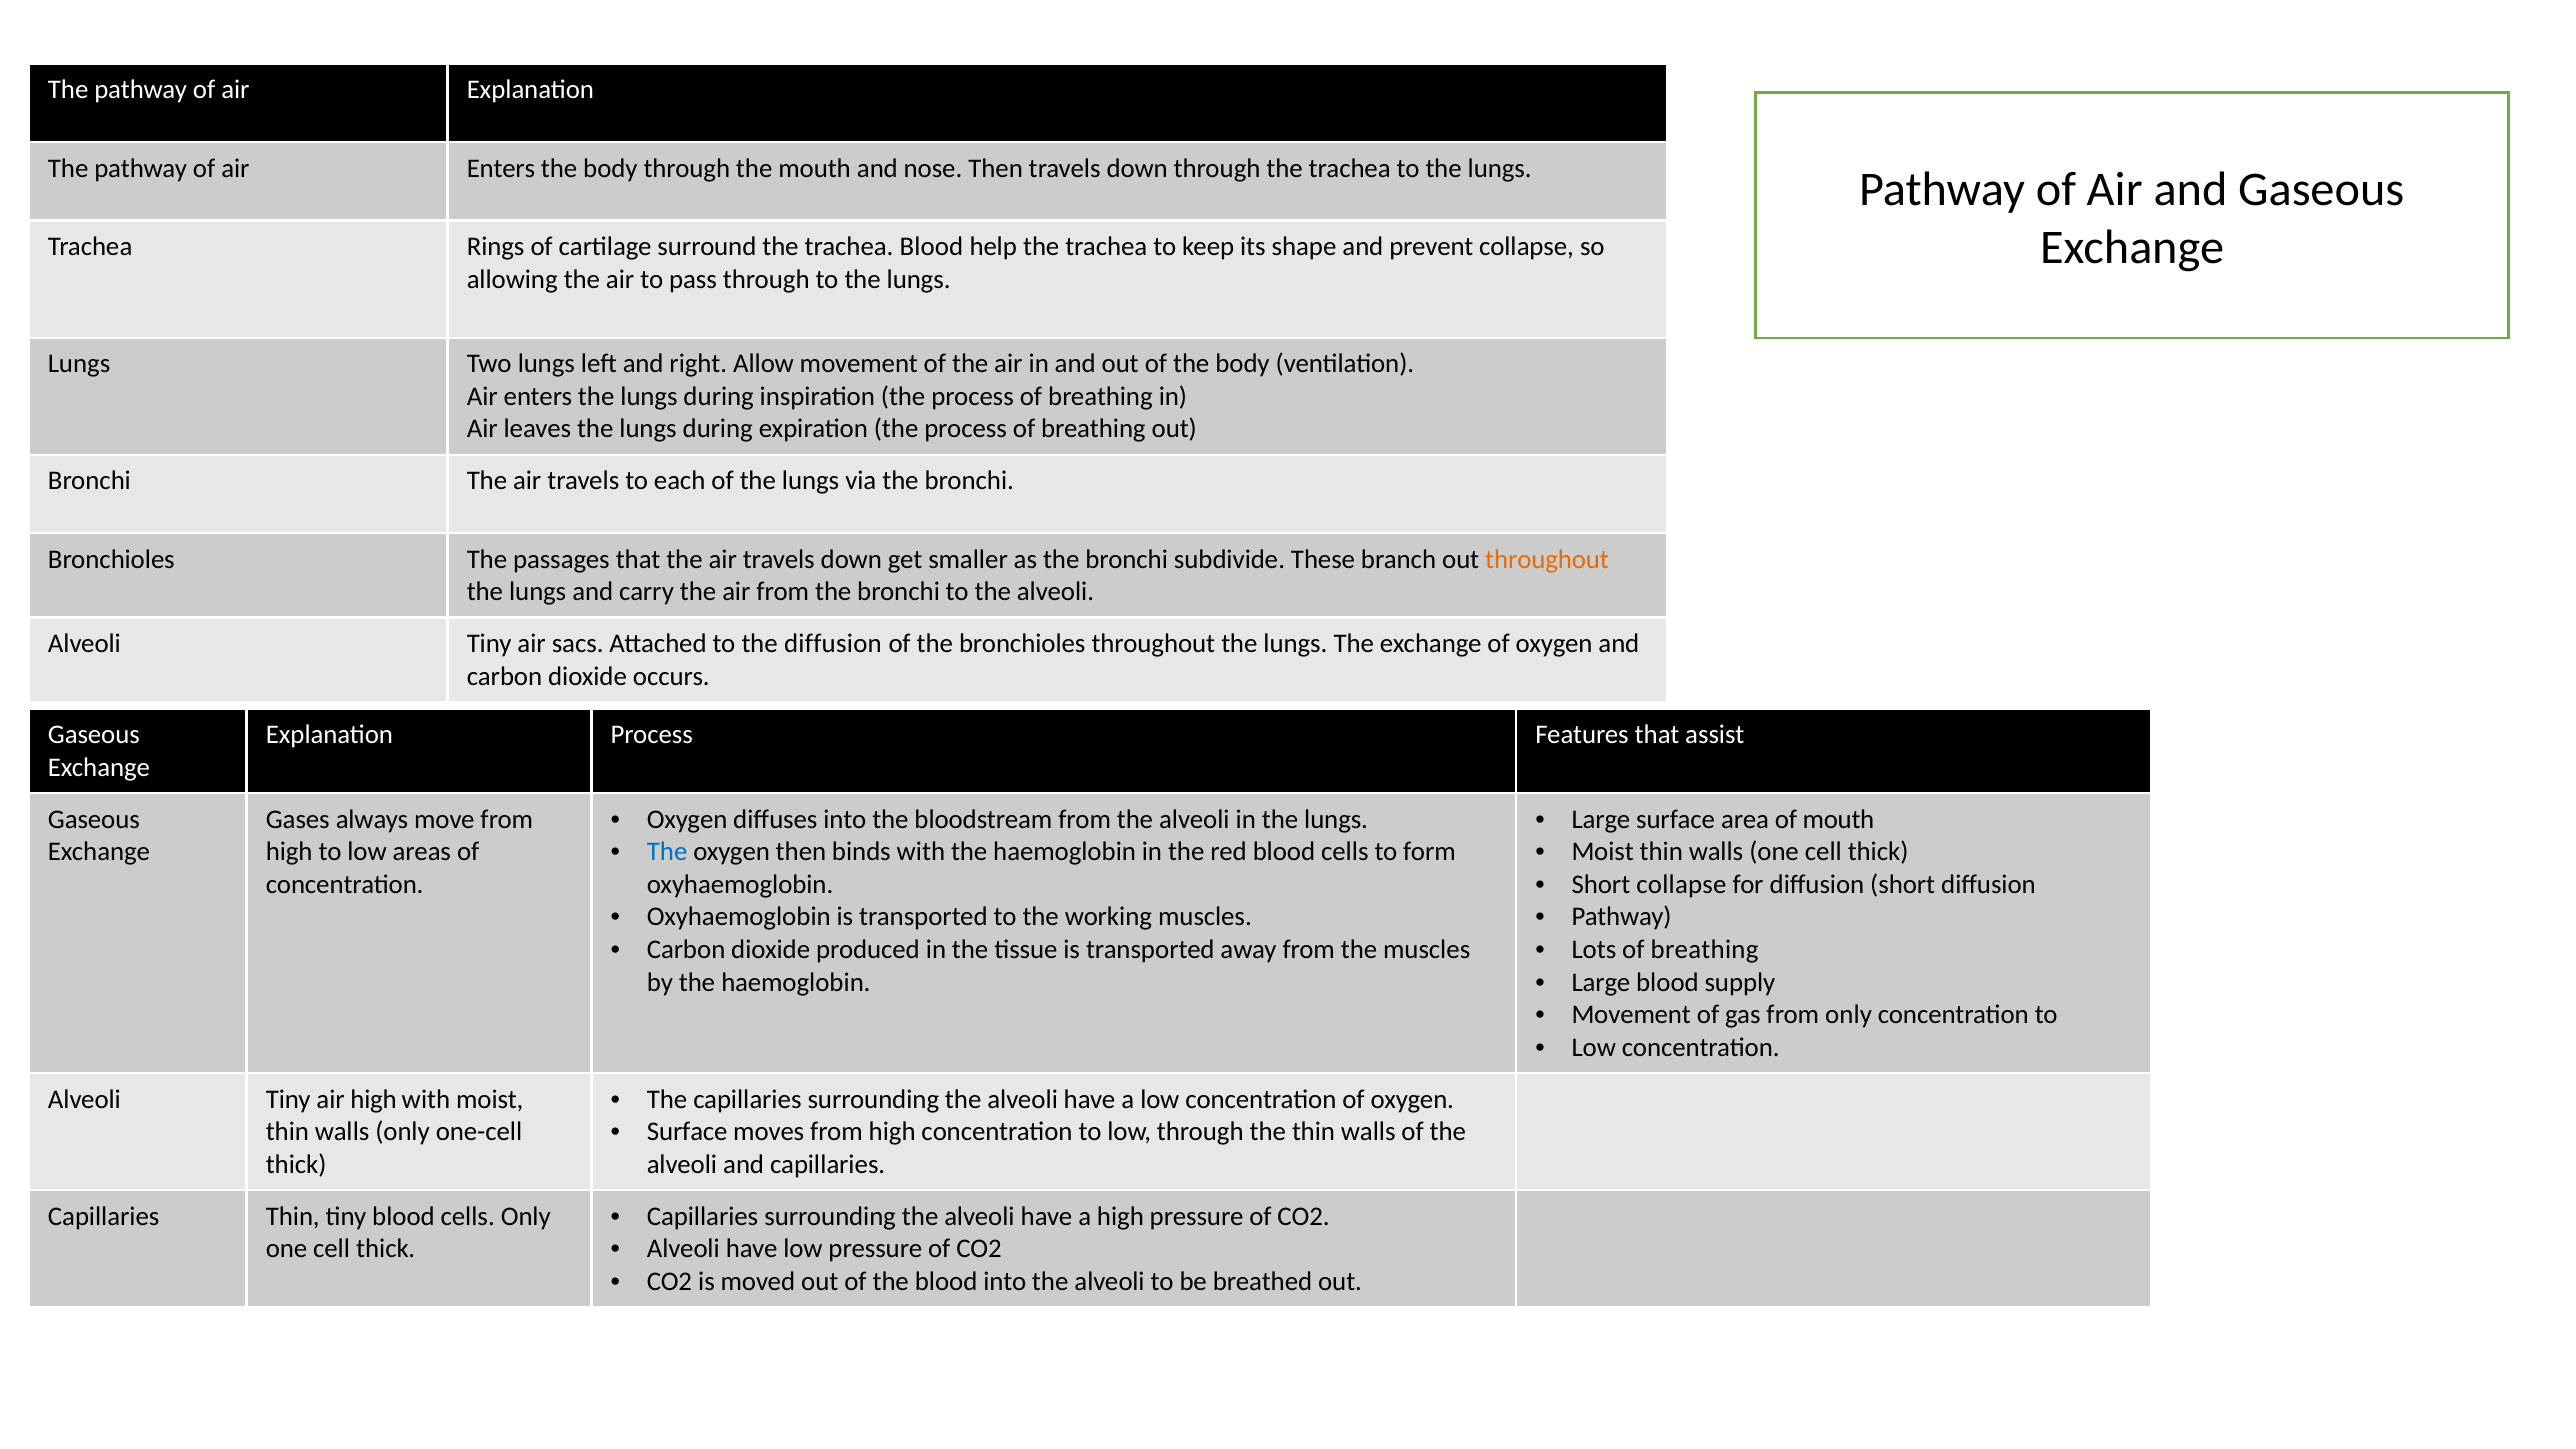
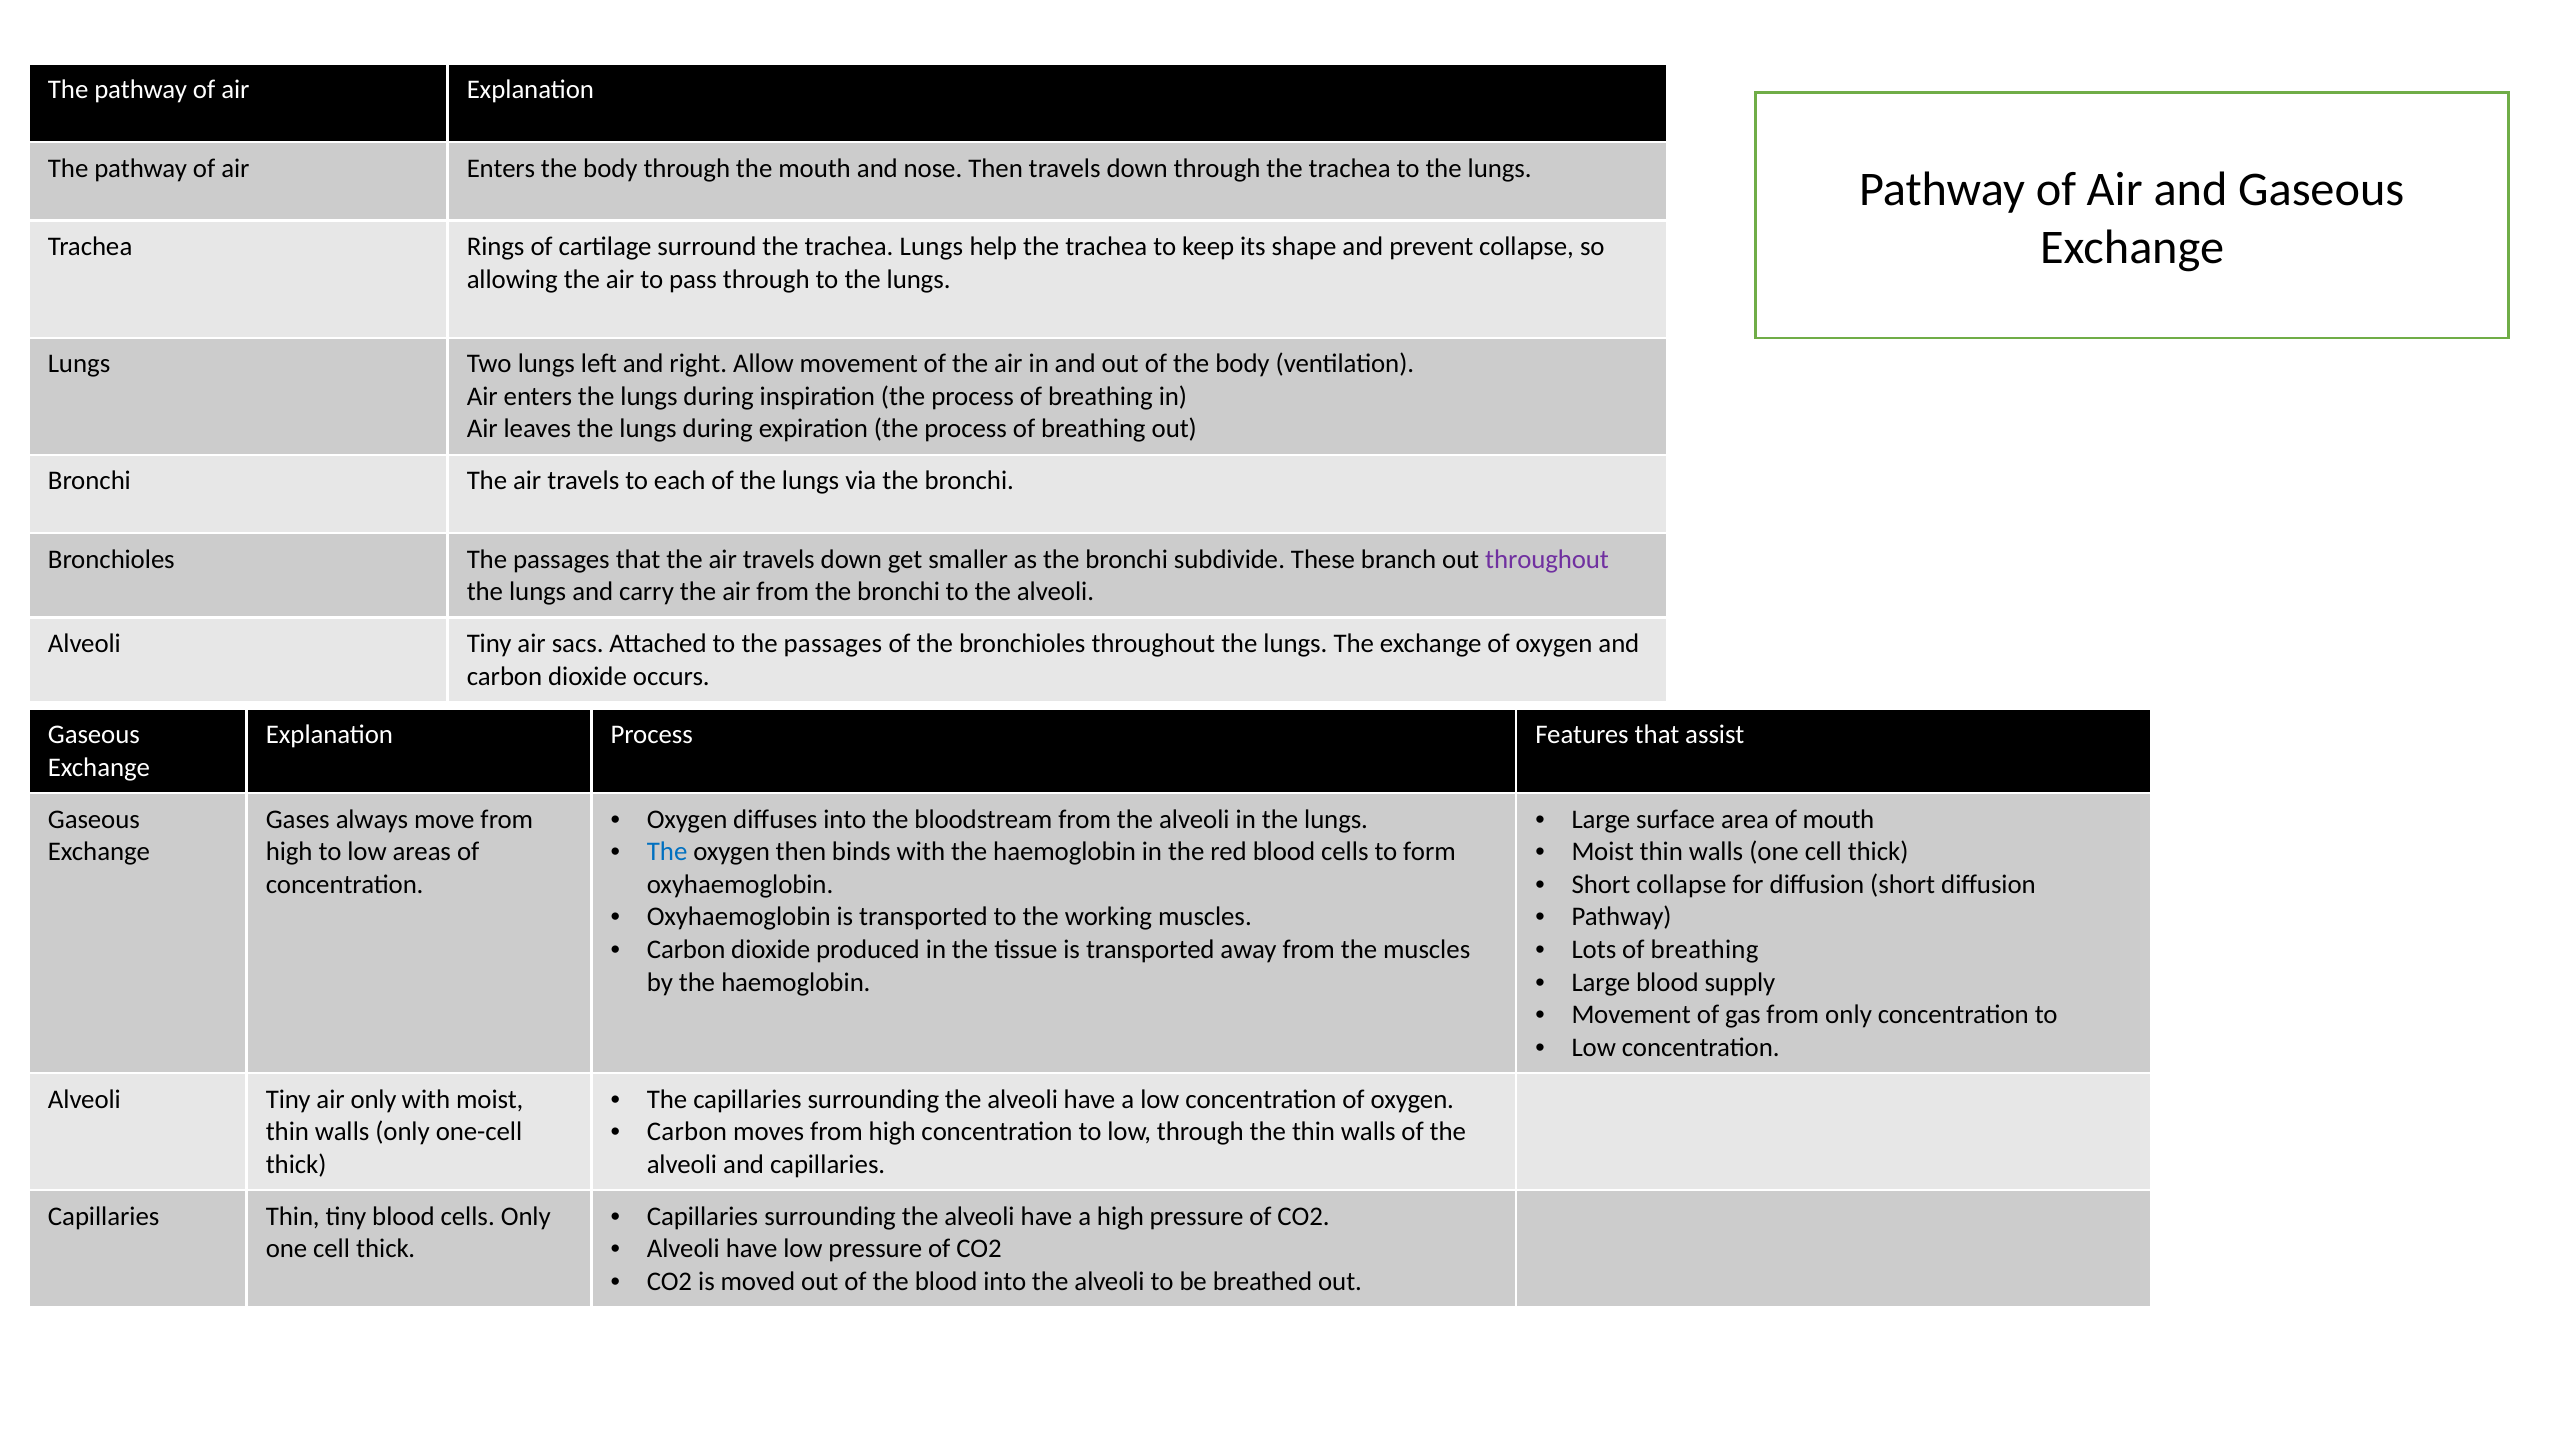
trachea Blood: Blood -> Lungs
throughout at (1547, 559) colour: orange -> purple
to the diffusion: diffusion -> passages
air high: high -> only
Surface at (687, 1132): Surface -> Carbon
